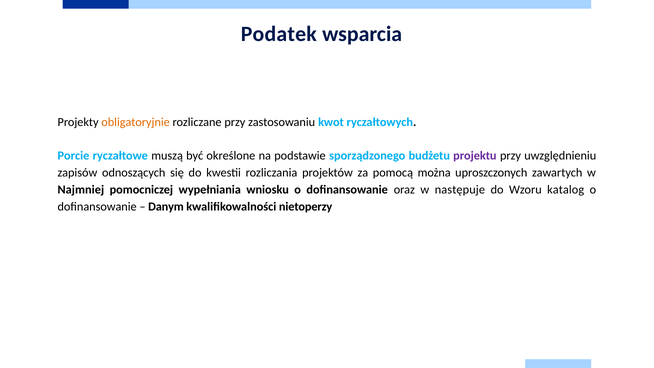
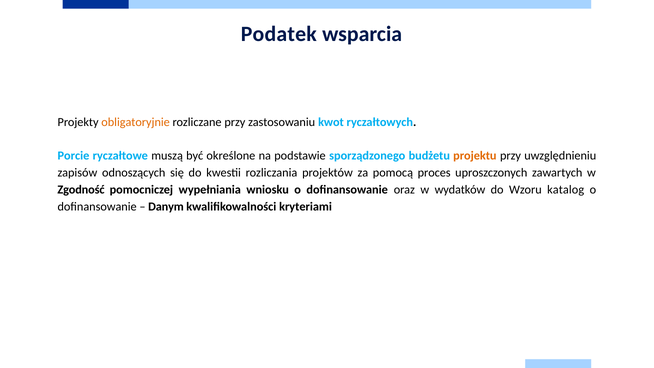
projektu colour: purple -> orange
można: można -> proces
Najmniej: Najmniej -> Zgodność
następuje: następuje -> wydatków
nietoperzy: nietoperzy -> kryteriami
